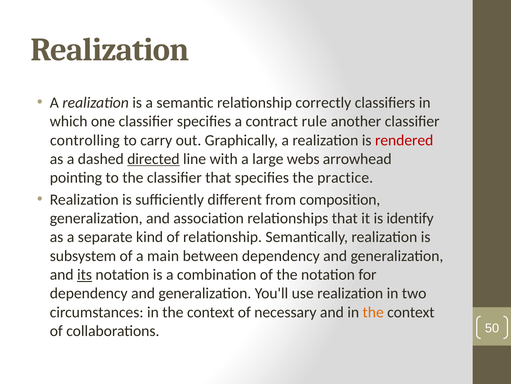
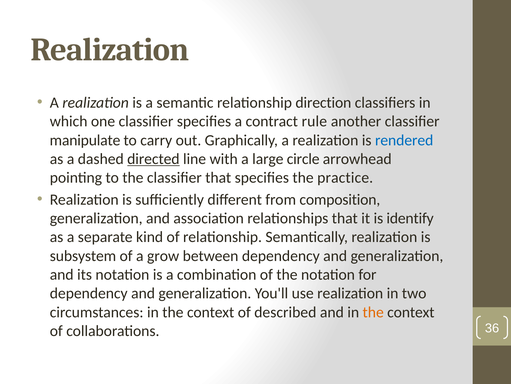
correctly: correctly -> direction
controlling: controlling -> manipulate
rendered colour: red -> blue
webs: webs -> circle
main: main -> grow
its underline: present -> none
necessary: necessary -> described
50: 50 -> 36
